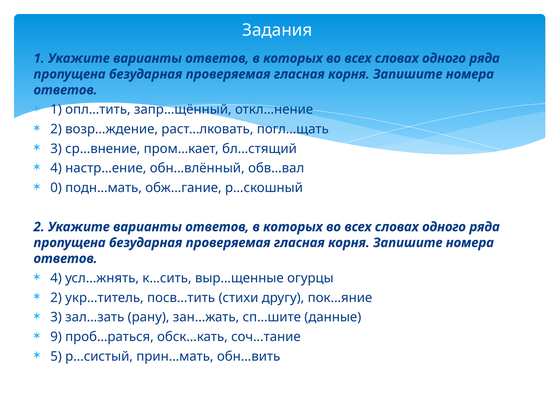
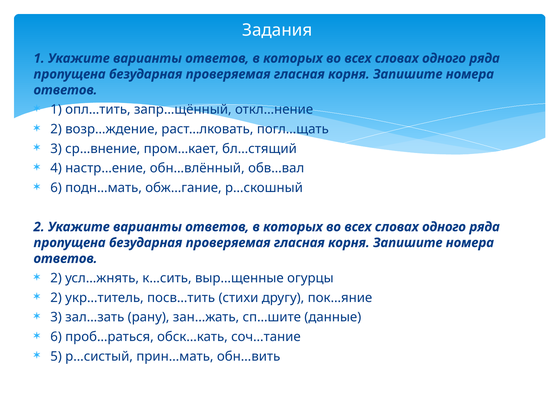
0 at (56, 188): 0 -> 6
4 at (56, 278): 4 -> 2
9 at (56, 337): 9 -> 6
